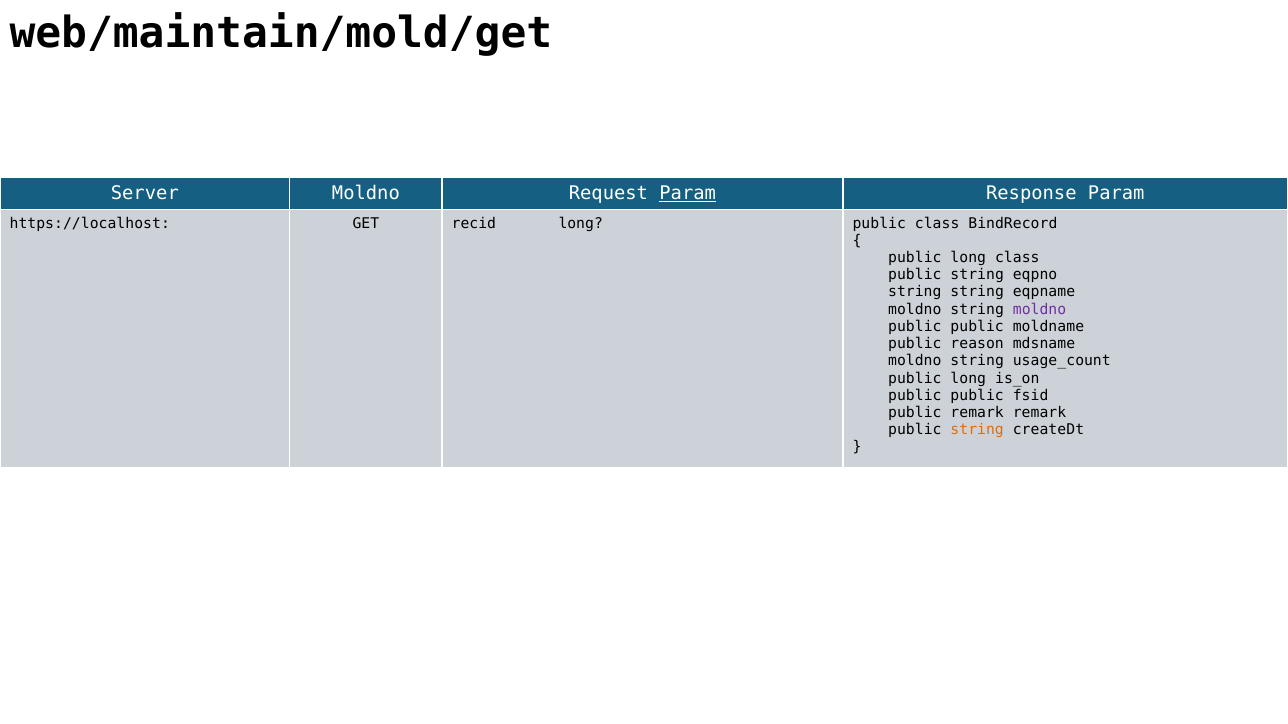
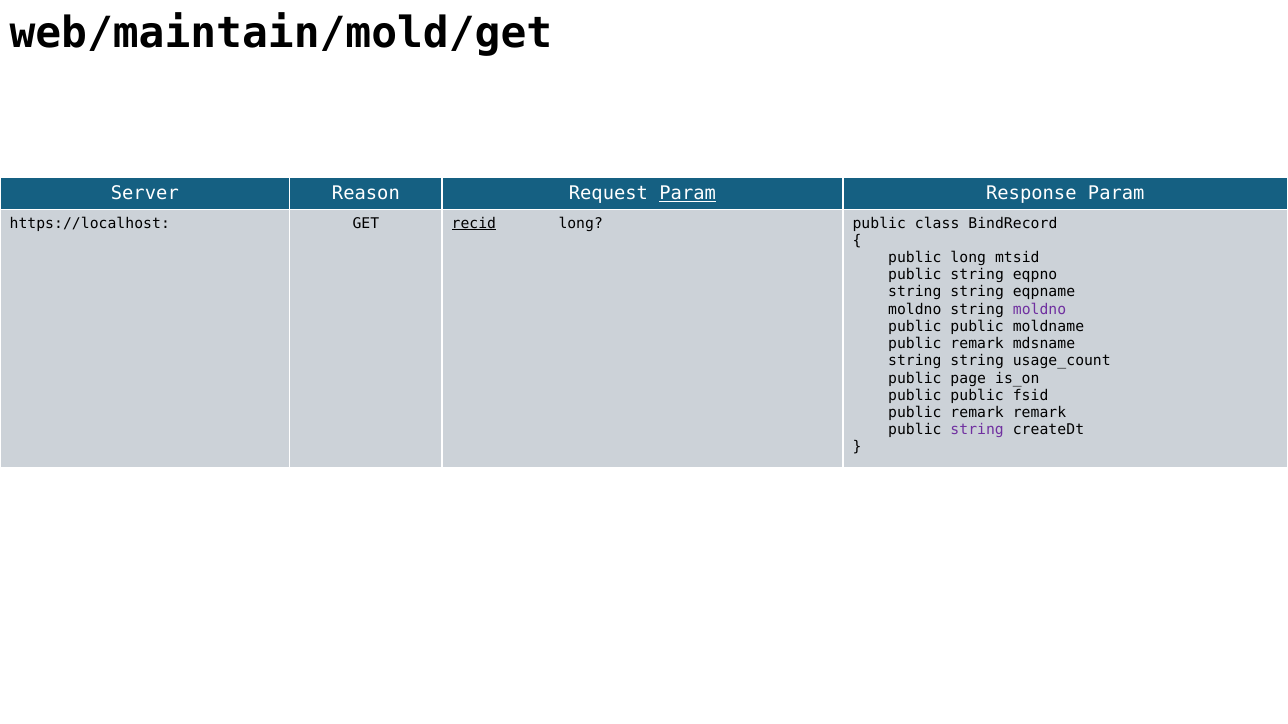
Server Moldno: Moldno -> Reason
recid underline: none -> present
long class: class -> mtsid
reason at (977, 344): reason -> remark
moldno at (915, 361): moldno -> string
long at (968, 378): long -> page
string at (977, 430) colour: orange -> purple
